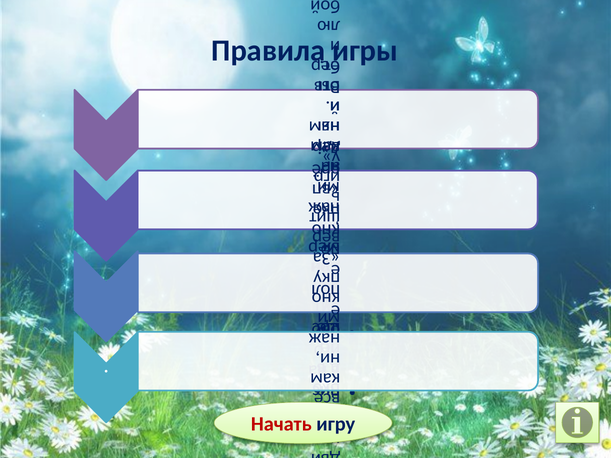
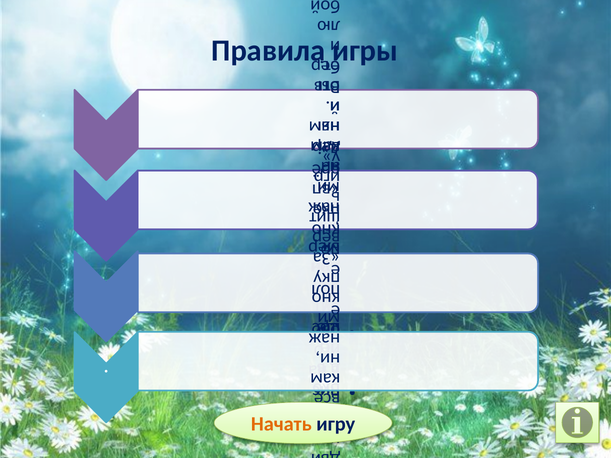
Начать colour: red -> orange
